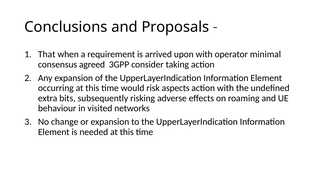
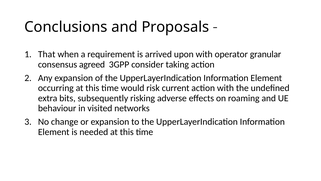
minimal: minimal -> granular
aspects: aspects -> current
